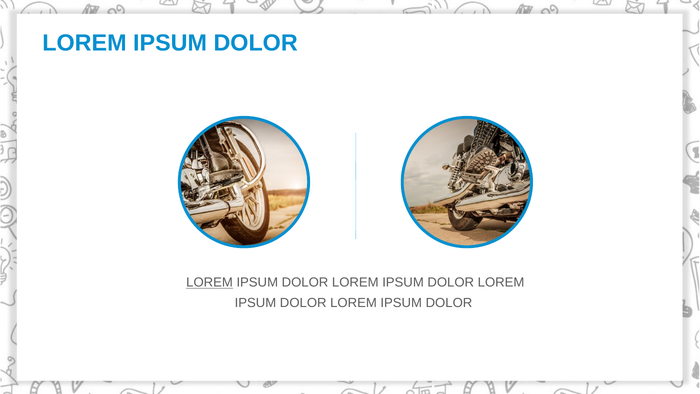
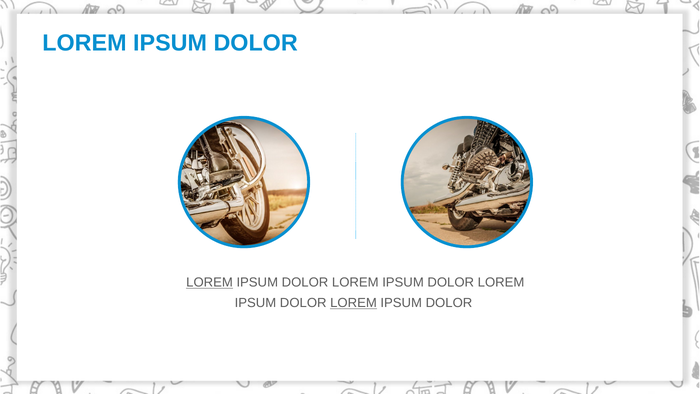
LOREM at (353, 303) underline: none -> present
